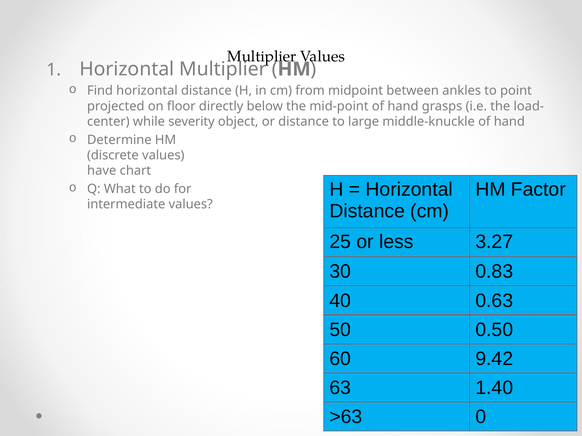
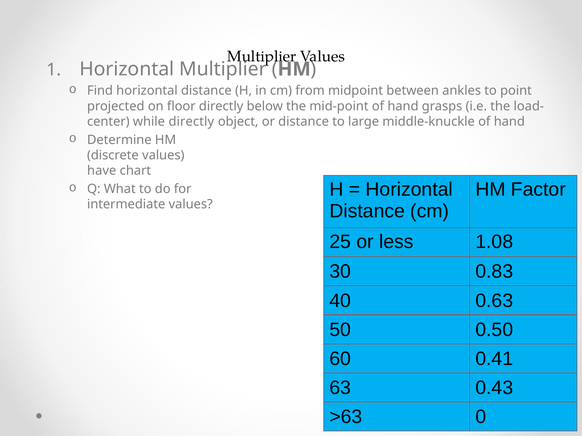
while severity: severity -> directly
3.27: 3.27 -> 1.08
9.42: 9.42 -> 0.41
1.40: 1.40 -> 0.43
